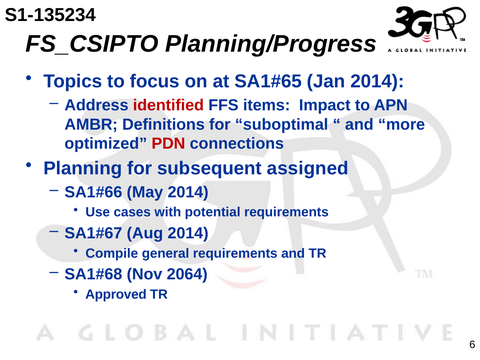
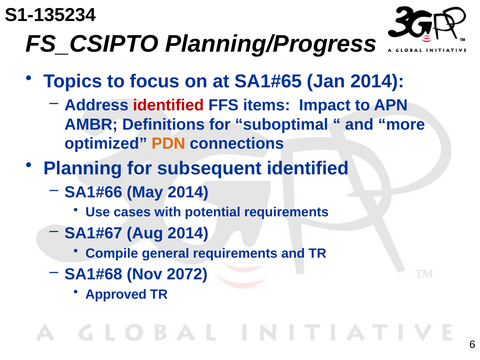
PDN colour: red -> orange
subsequent assigned: assigned -> identified
2064: 2064 -> 2072
